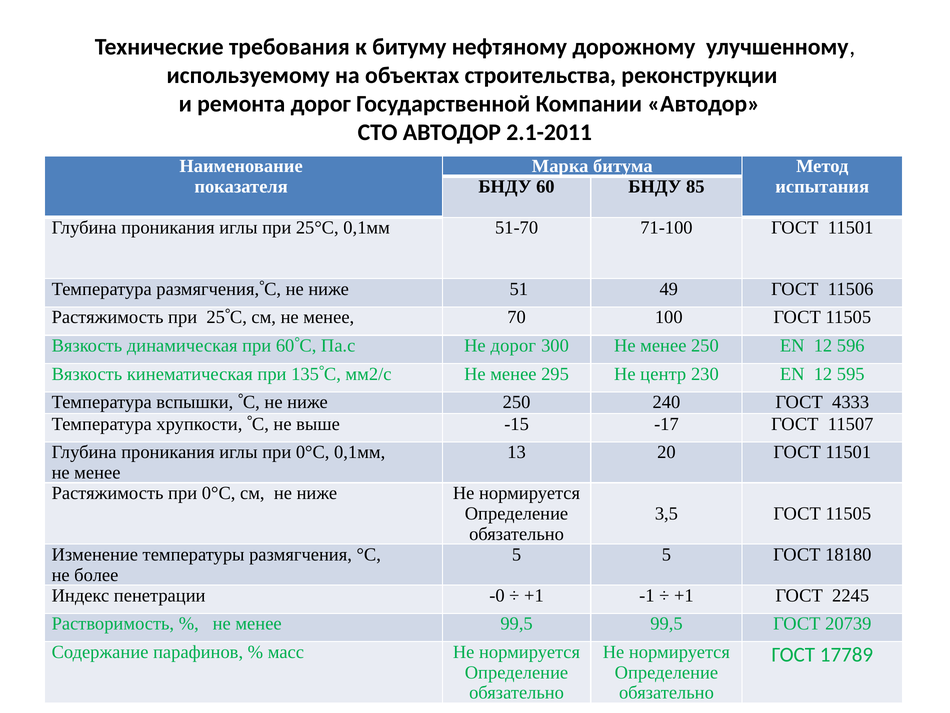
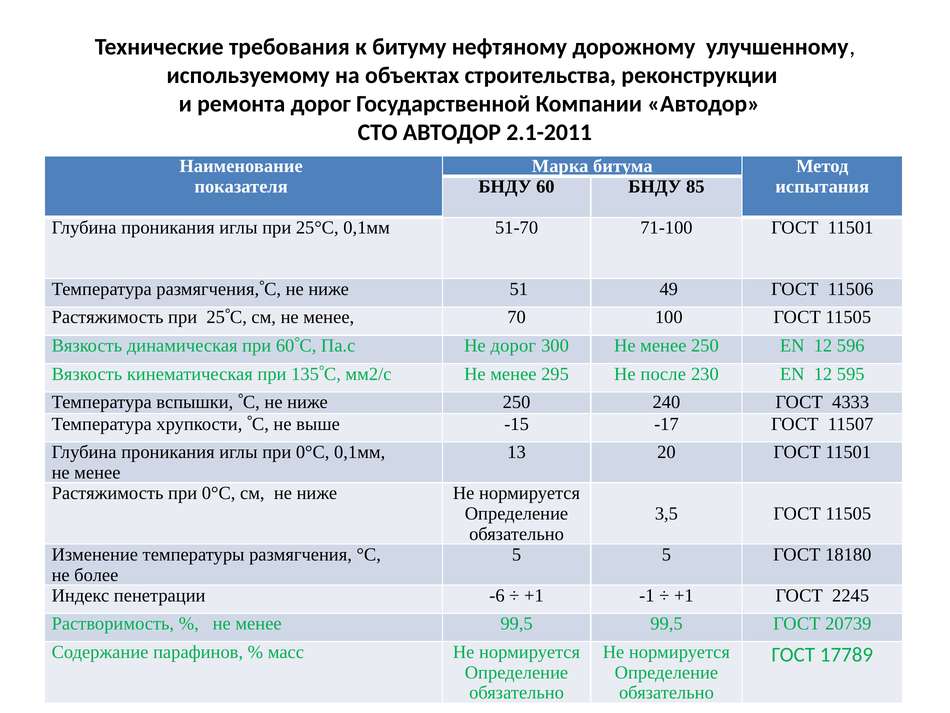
центр: центр -> после
-0: -0 -> -6
